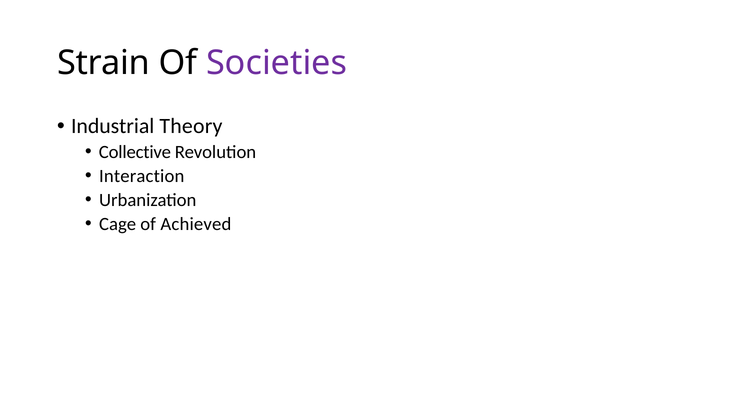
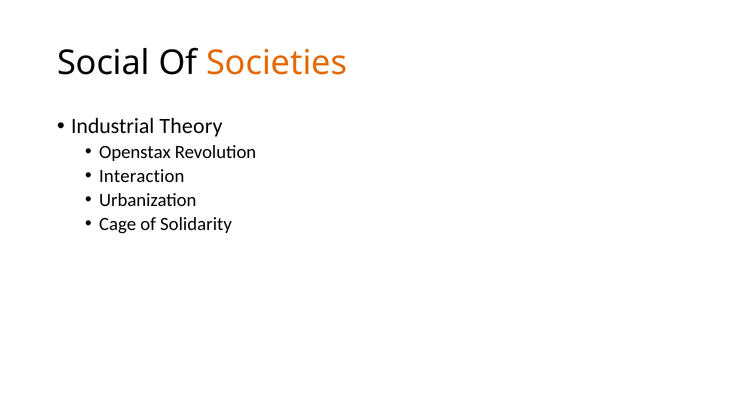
Strain: Strain -> Social
Societies colour: purple -> orange
Collective: Collective -> Openstax
Achieved: Achieved -> Solidarity
